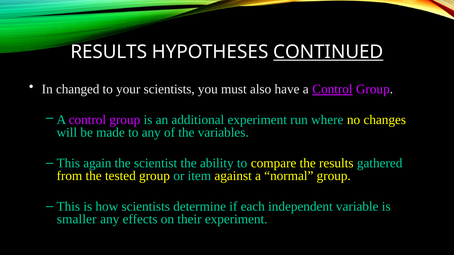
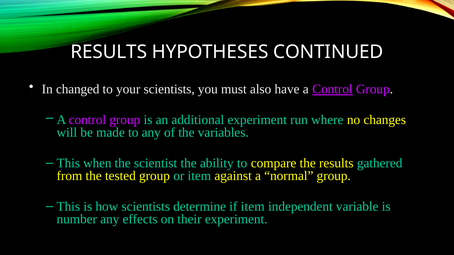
CONTINUED underline: present -> none
again: again -> when
if each: each -> item
smaller: smaller -> number
